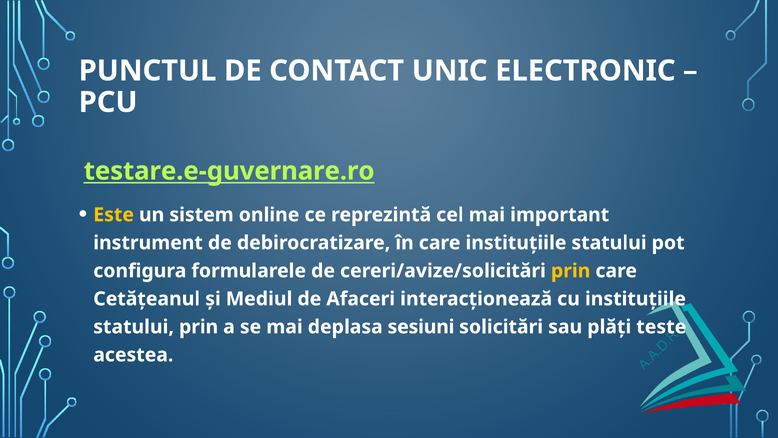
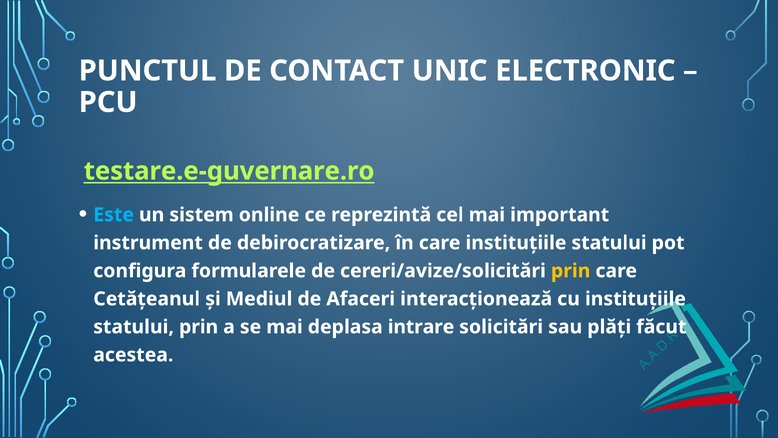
Este colour: yellow -> light blue
sesiuni: sesiuni -> intrare
teste: teste -> făcut
